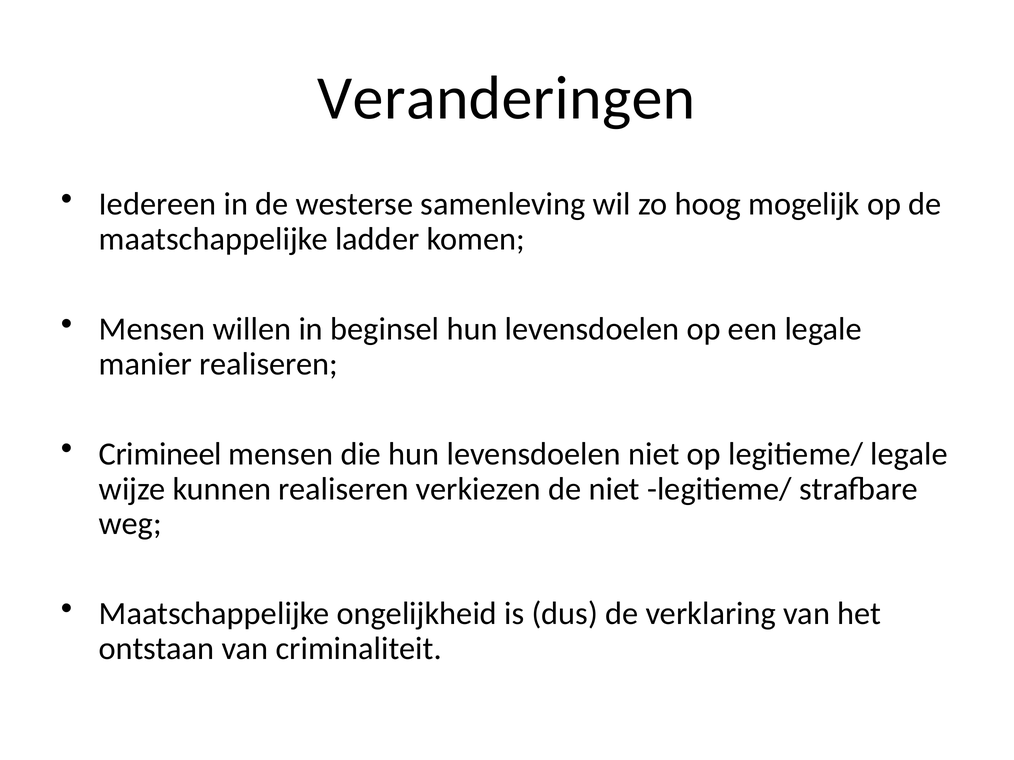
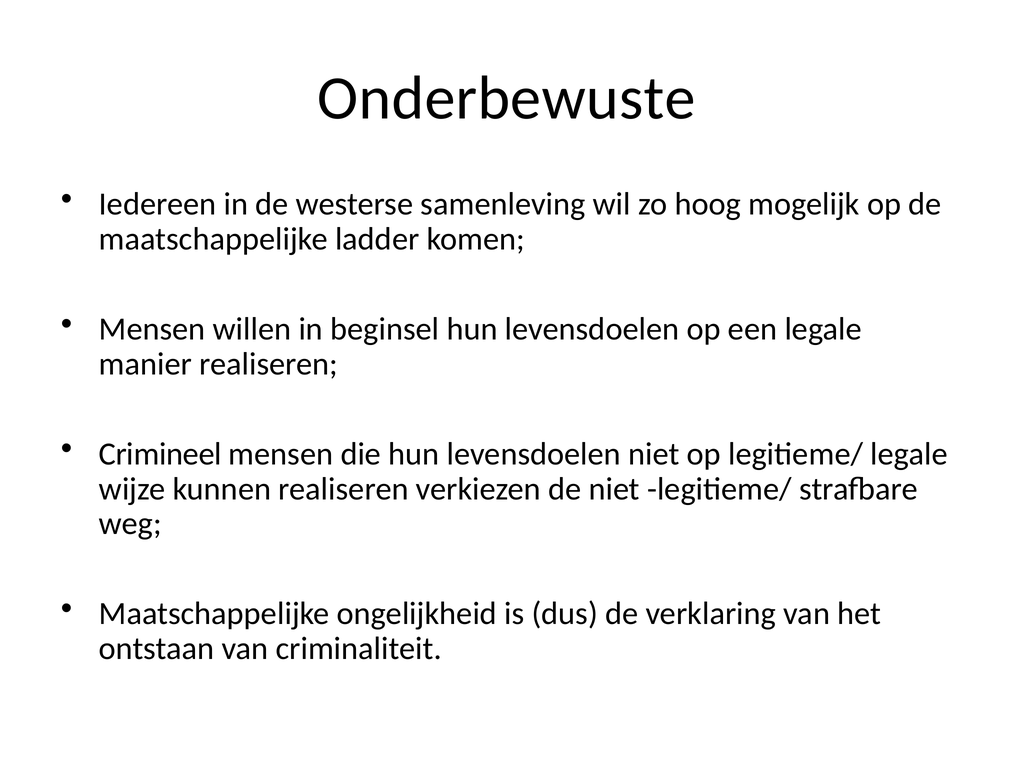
Veranderingen: Veranderingen -> Onderbewuste
